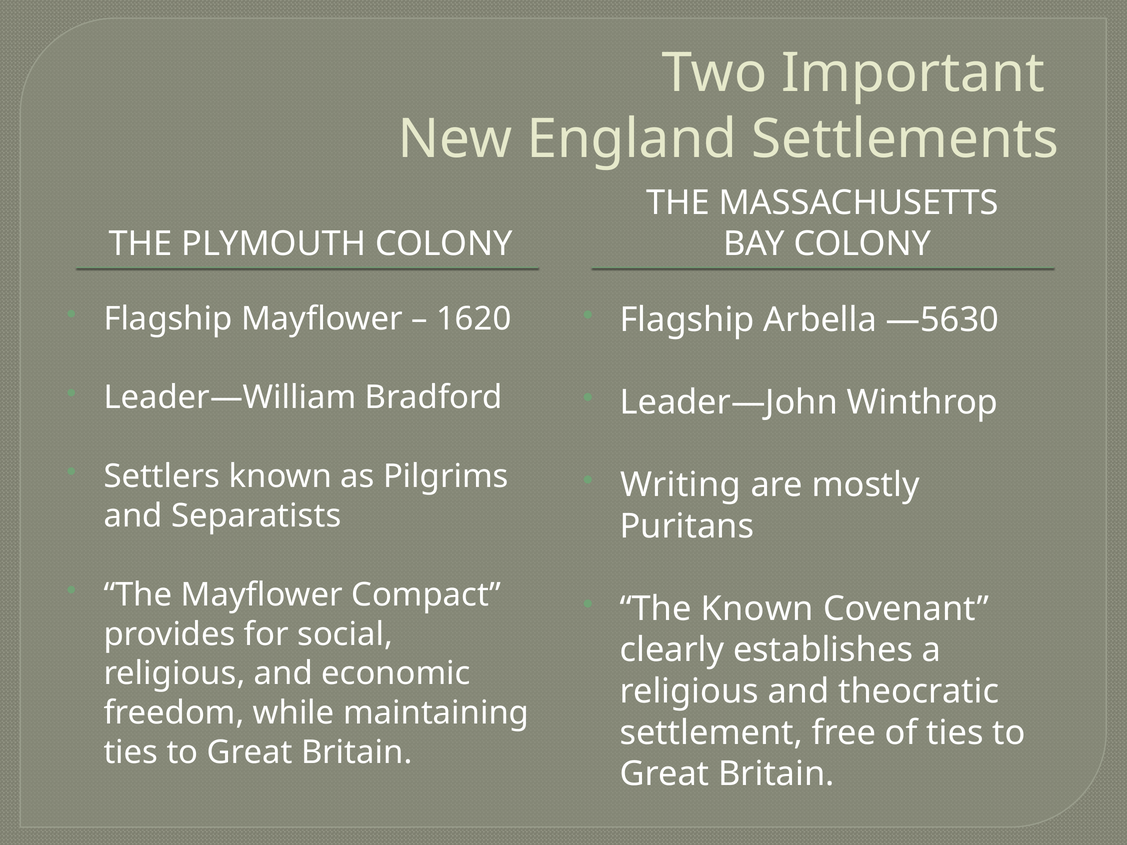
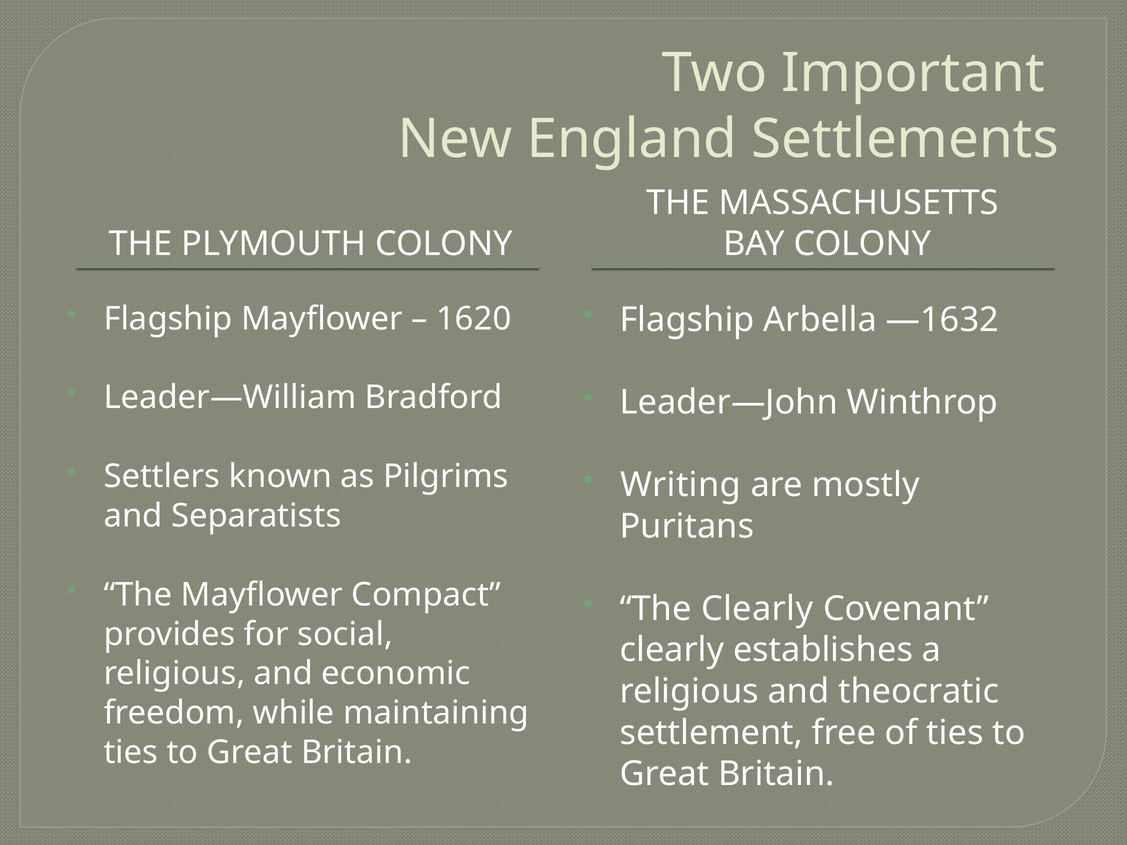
—5630: —5630 -> —1632
The Known: Known -> Clearly
